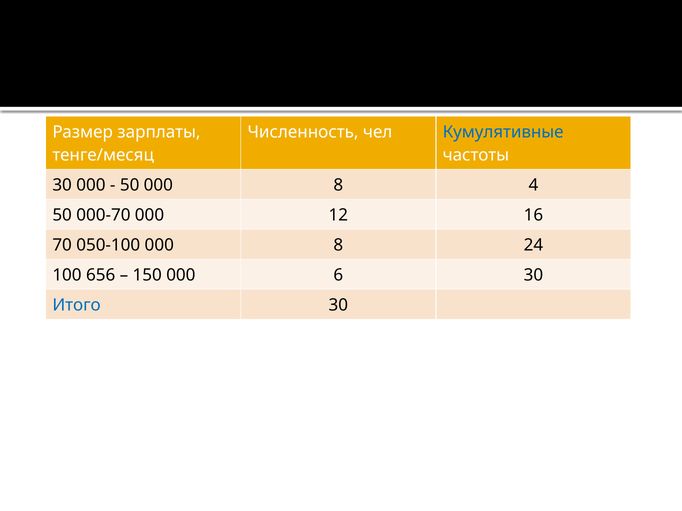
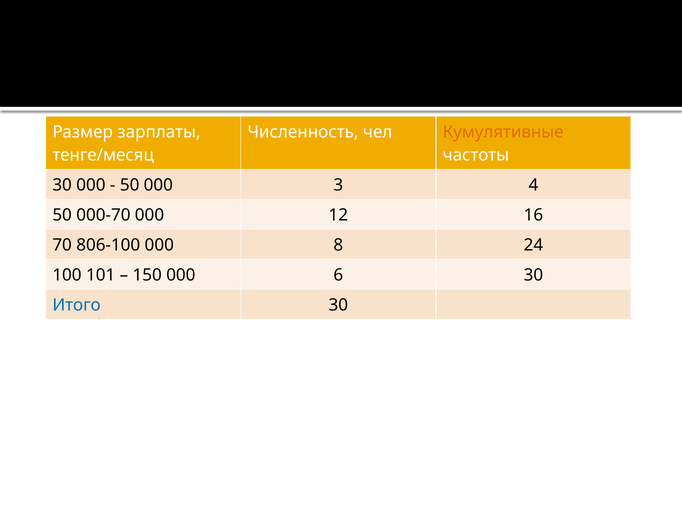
Кумулятивные colour: blue -> orange
50 000 8: 8 -> 3
050-100: 050-100 -> 806-100
656: 656 -> 101
